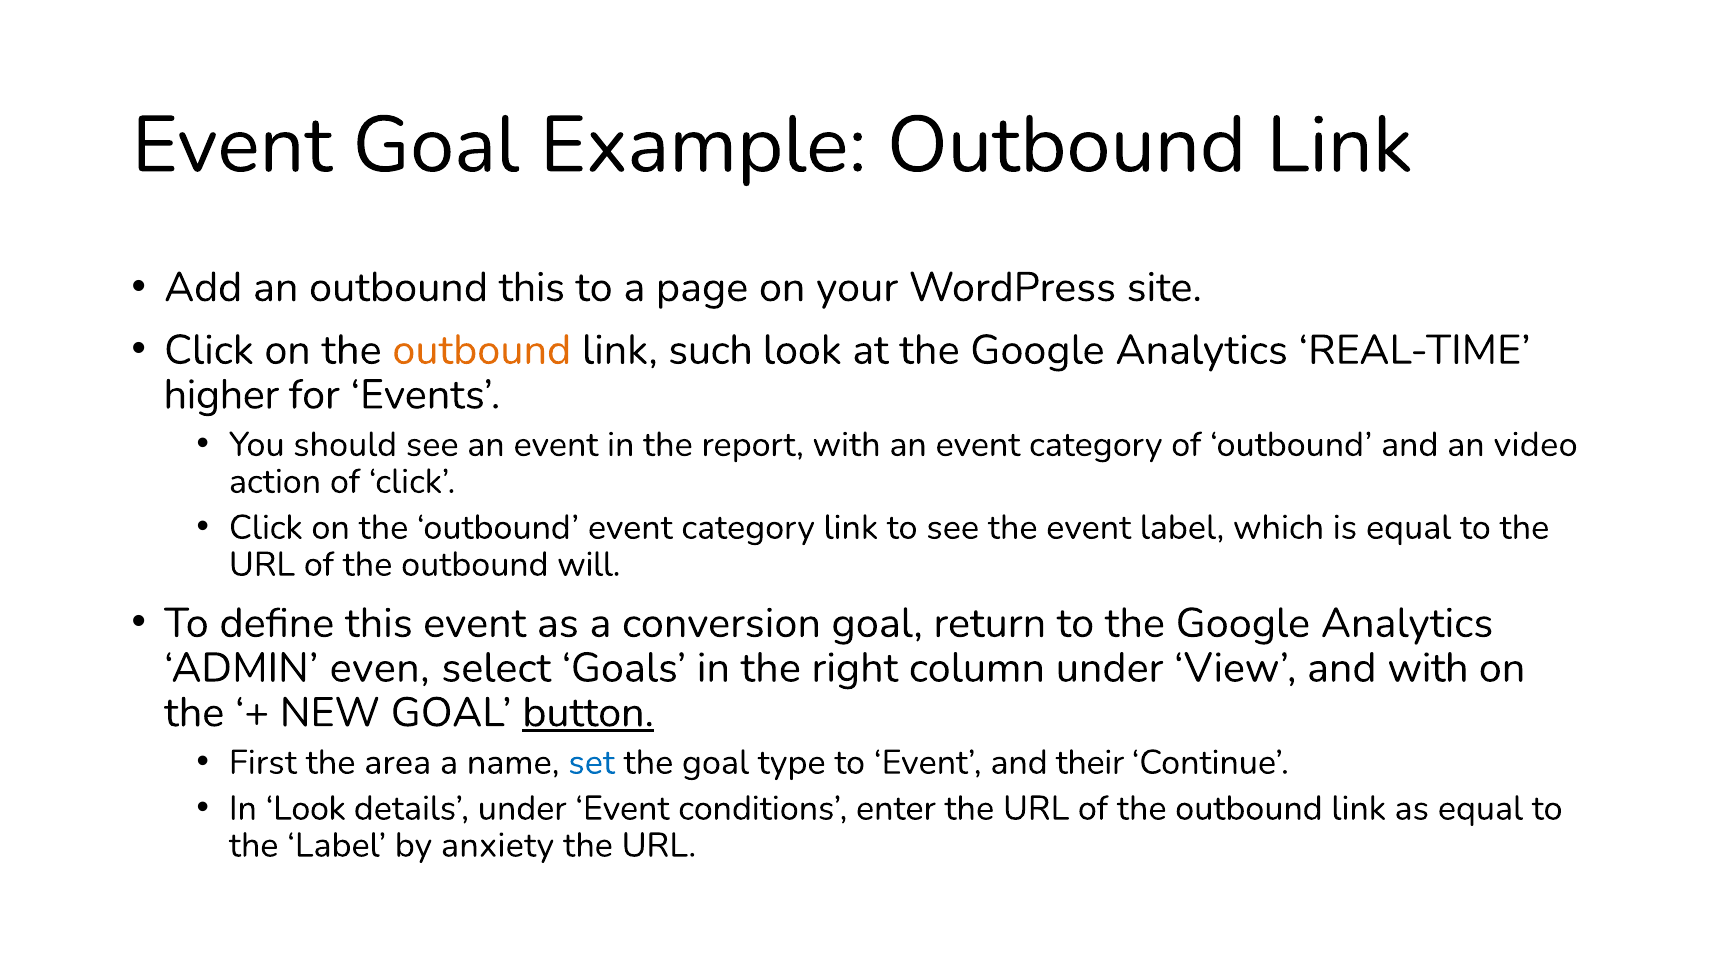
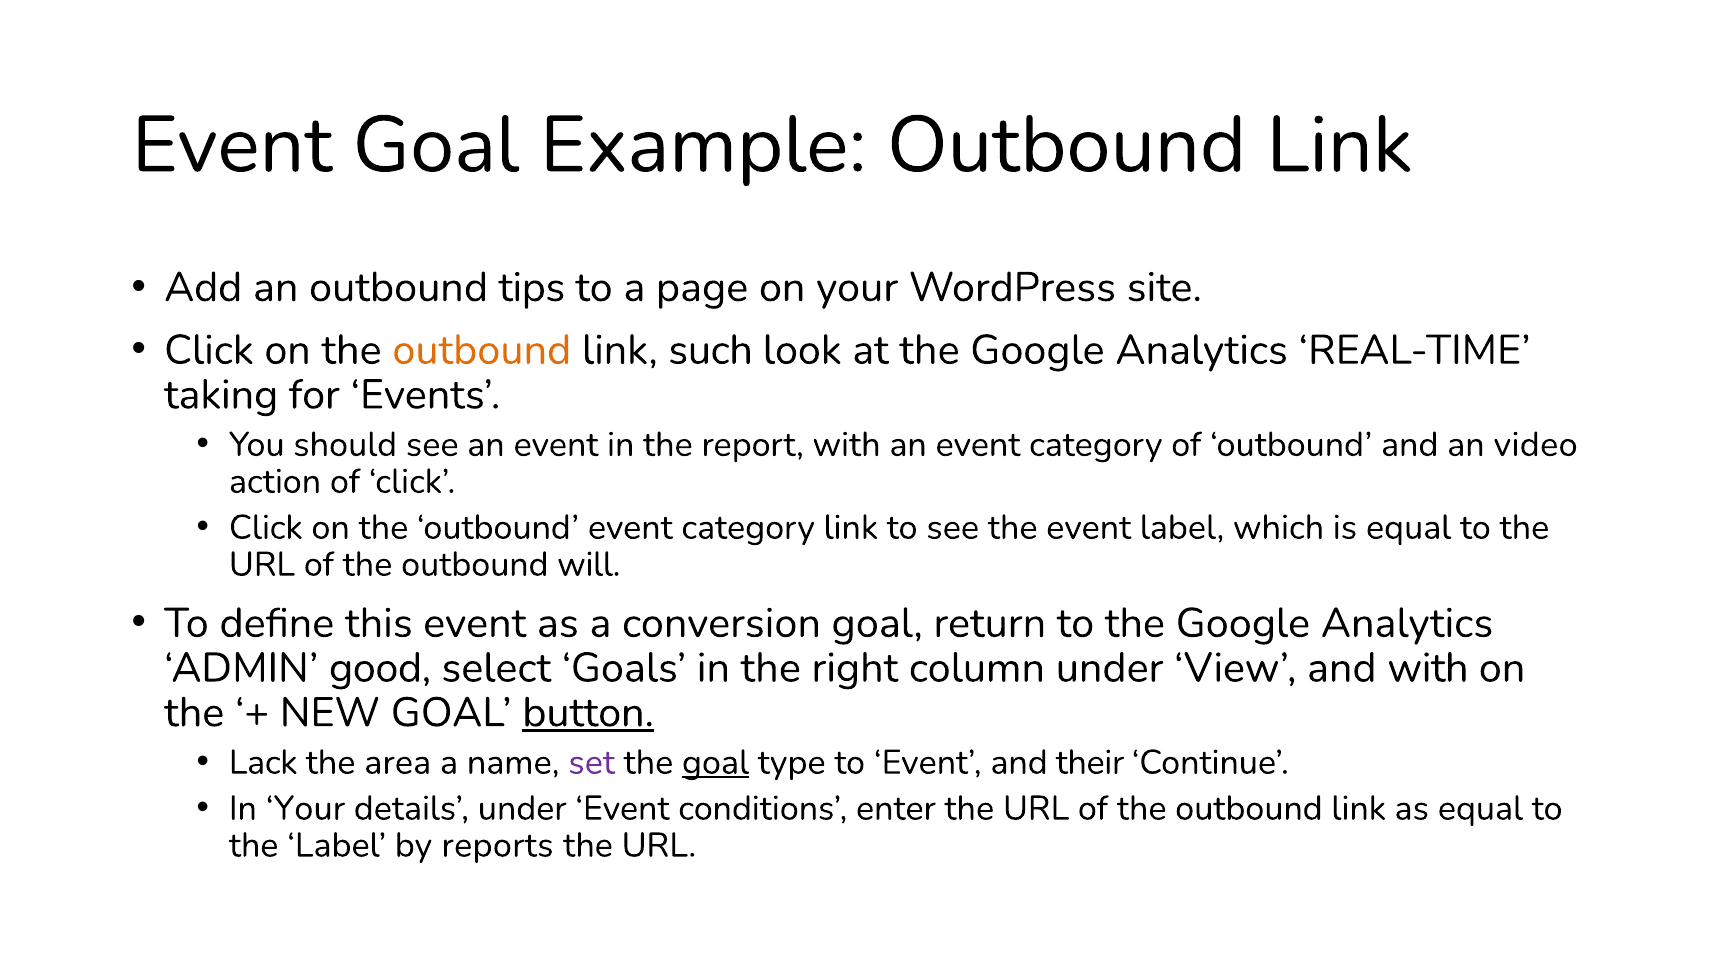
outbound this: this -> tips
higher: higher -> taking
even: even -> good
First: First -> Lack
set colour: blue -> purple
goal at (716, 762) underline: none -> present
In Look: Look -> Your
anxiety: anxiety -> reports
